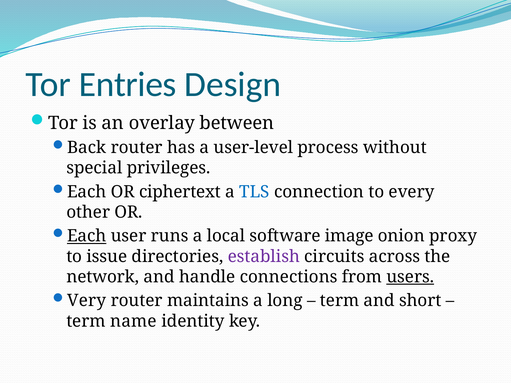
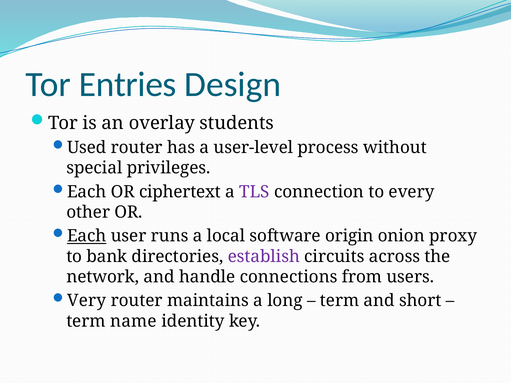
between: between -> students
Back: Back -> Used
TLS colour: blue -> purple
image: image -> origin
issue: issue -> bank
users underline: present -> none
